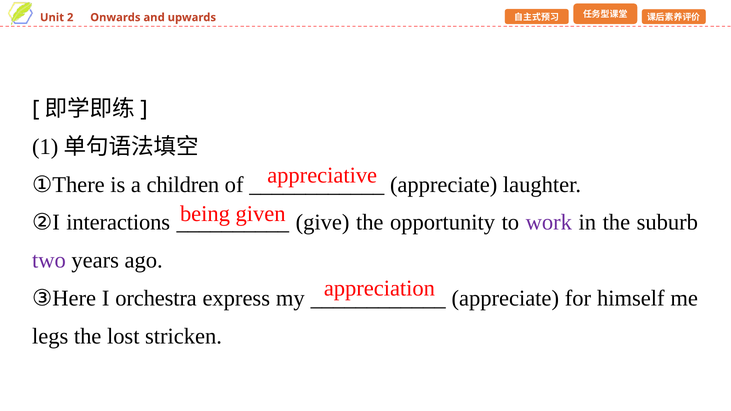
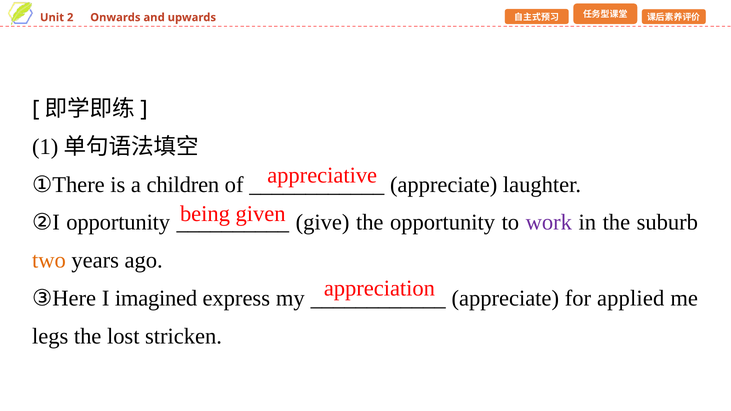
②I interactions: interactions -> opportunity
two colour: purple -> orange
orchestra: orchestra -> imagined
himself: himself -> applied
